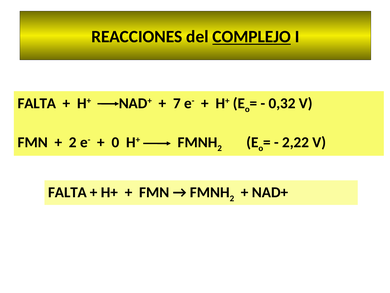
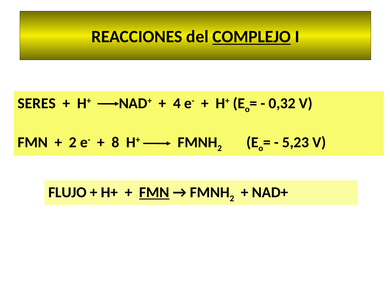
FALTA at (37, 103): FALTA -> SERES
7: 7 -> 4
0: 0 -> 8
2,22: 2,22 -> 5,23
FALTA at (67, 192): FALTA -> FLUJO
FMN at (154, 192) underline: none -> present
